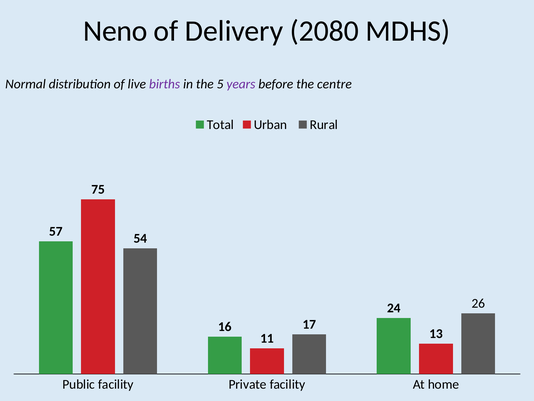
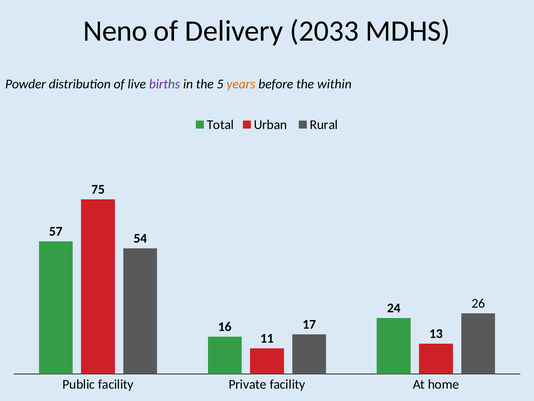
2080: 2080 -> 2033
Normal: Normal -> Powder
years colour: purple -> orange
centre: centre -> within
